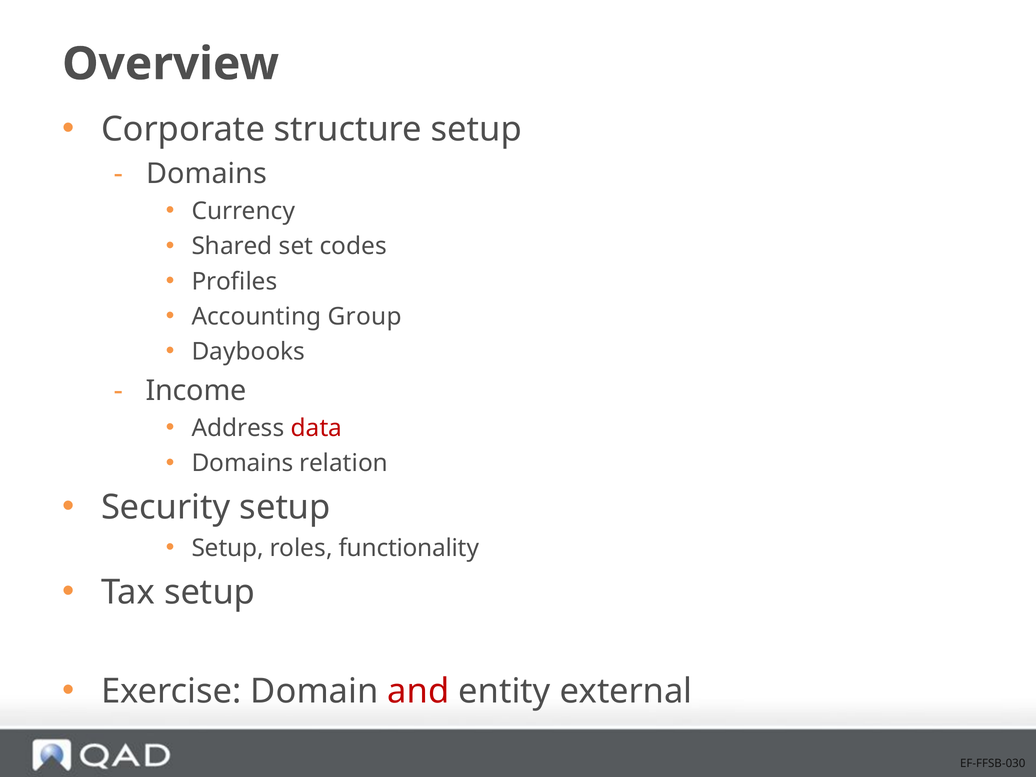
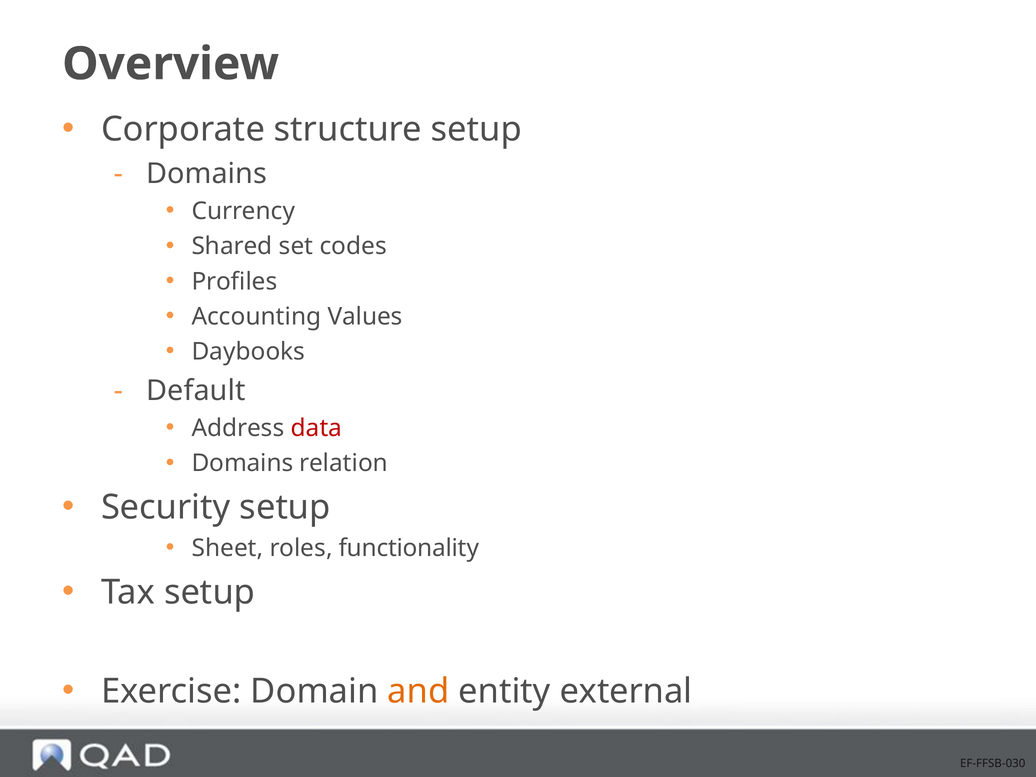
Group: Group -> Values
Income: Income -> Default
Setup at (228, 548): Setup -> Sheet
and colour: red -> orange
